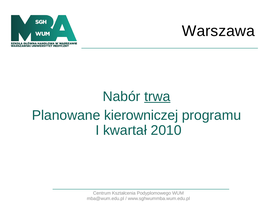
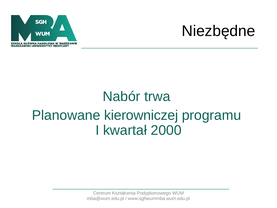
Warszawa: Warszawa -> Niezbędne
trwa underline: present -> none
2010: 2010 -> 2000
